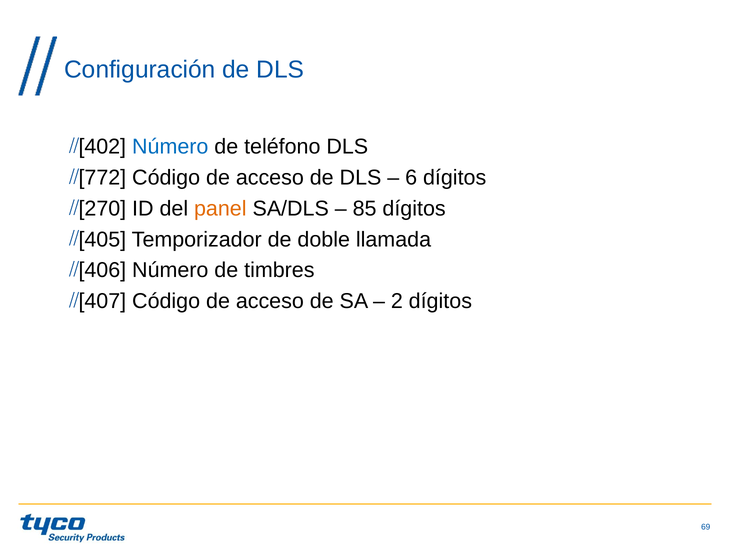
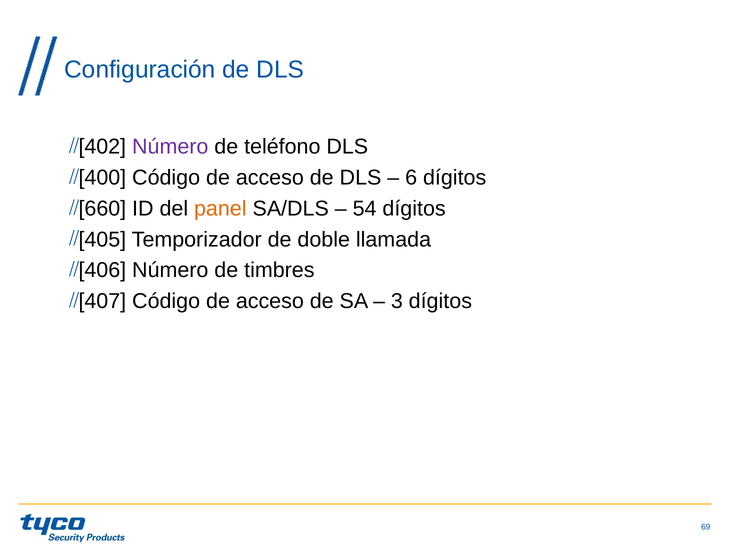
Número at (170, 147) colour: blue -> purple
772: 772 -> 400
270: 270 -> 660
85: 85 -> 54
2: 2 -> 3
